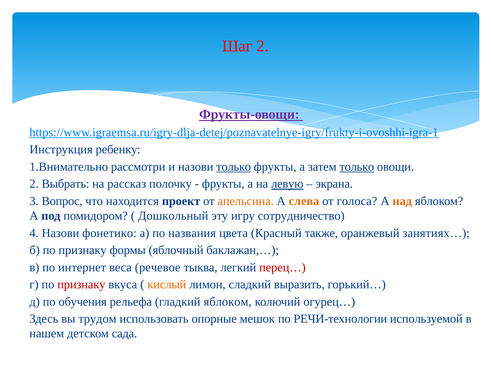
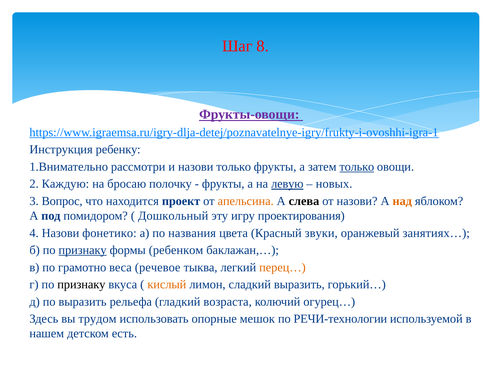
Шаг 2: 2 -> 8
только at (234, 167) underline: present -> none
Выбрать: Выбрать -> Каждую
рассказ: рассказ -> бросаю
экрана: экрана -> новых
слева colour: orange -> black
от голоса: голоса -> назови
сотрудничество: сотрудничество -> проектирования
также: также -> звуки
признаку at (83, 250) underline: none -> present
яблочный: яблочный -> ребенком
интернет: интернет -> грамотно
перец… colour: red -> orange
признаку at (81, 285) colour: red -> black
по обучения: обучения -> выразить
гладкий яблоком: яблоком -> возраста
сада: сада -> есть
